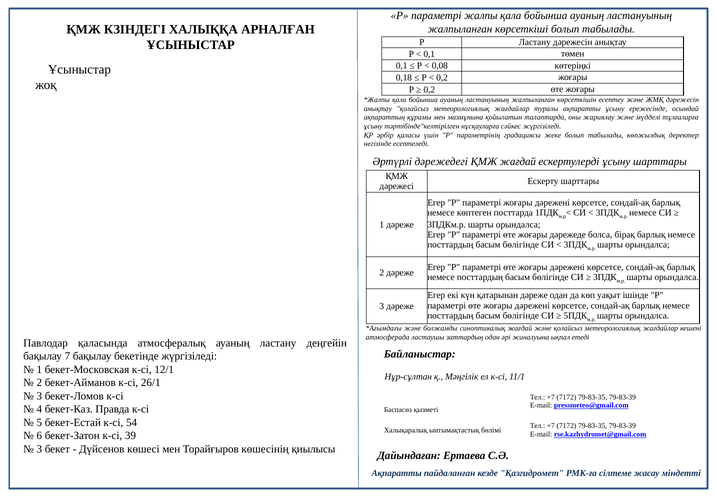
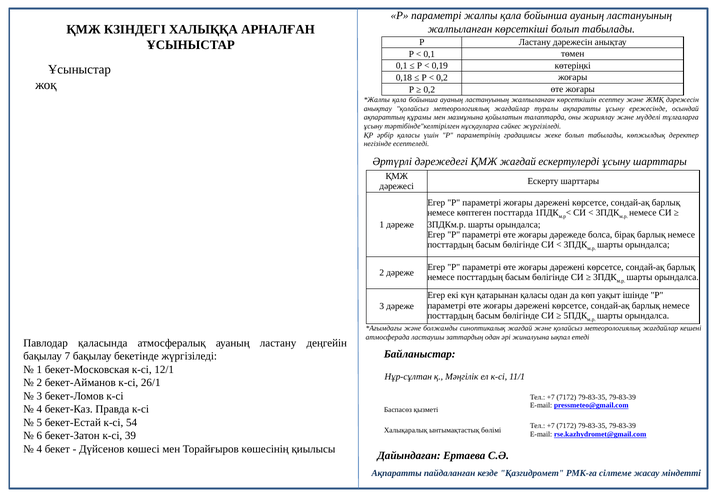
0,08: 0,08 -> 0,19
қатарынан дәреже: дәреже -> қаласы
3 at (39, 449): 3 -> 4
